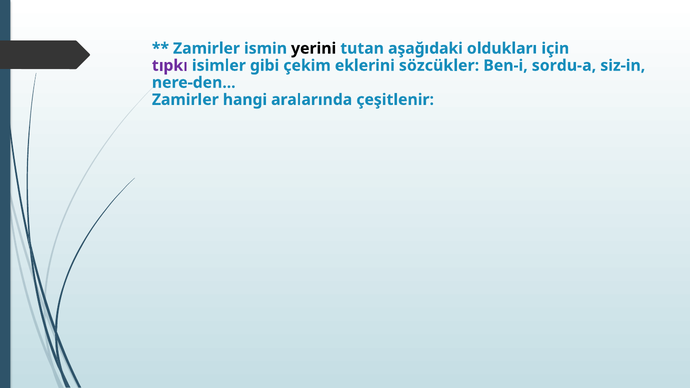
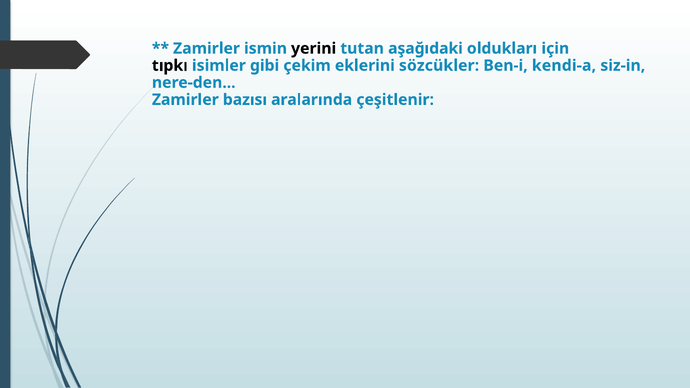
tıpkı colour: purple -> black
sordu-a: sordu-a -> kendi-a
hangi: hangi -> bazısı
